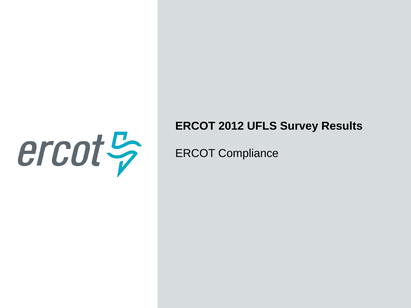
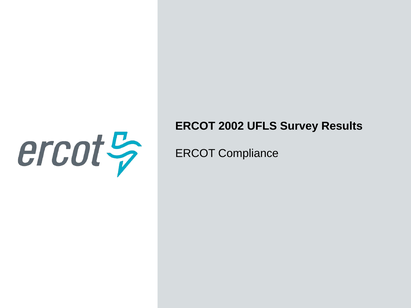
2012: 2012 -> 2002
